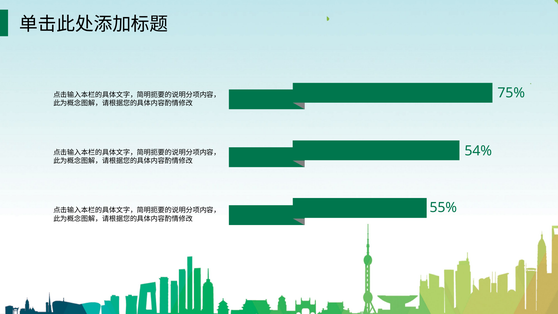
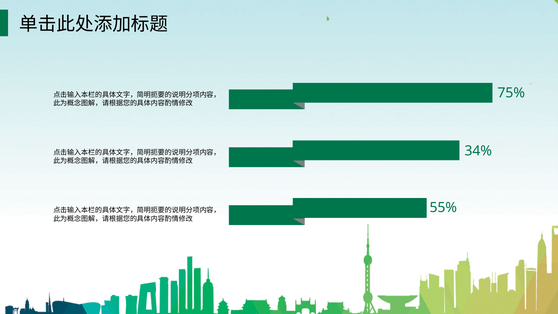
54%: 54% -> 34%
